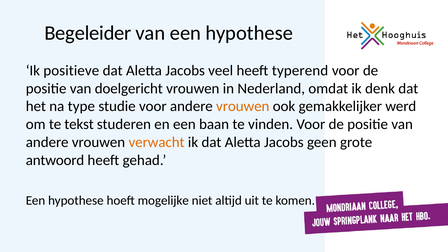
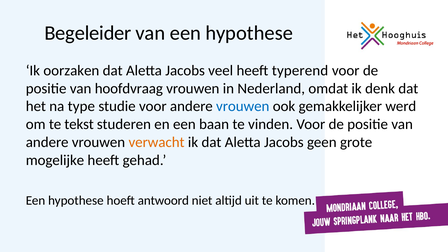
positieve: positieve -> oorzaken
doelgericht: doelgericht -> hoofdvraag
vrouwen at (243, 106) colour: orange -> blue
antwoord: antwoord -> mogelijke
mogelijke: mogelijke -> antwoord
